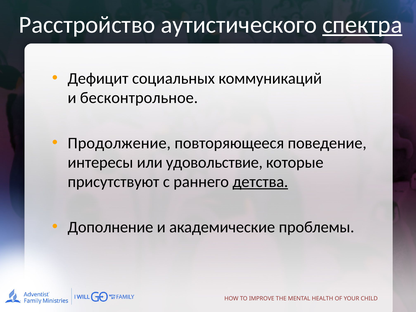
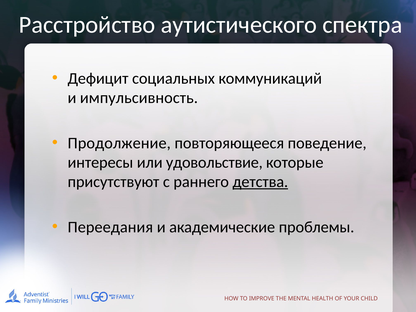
спектра underline: present -> none
бесконтрольное: бесконтрольное -> импульсивность
Дополнение: Дополнение -> Переедания
